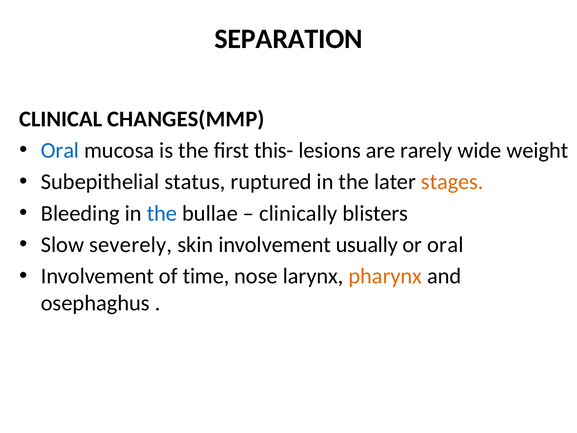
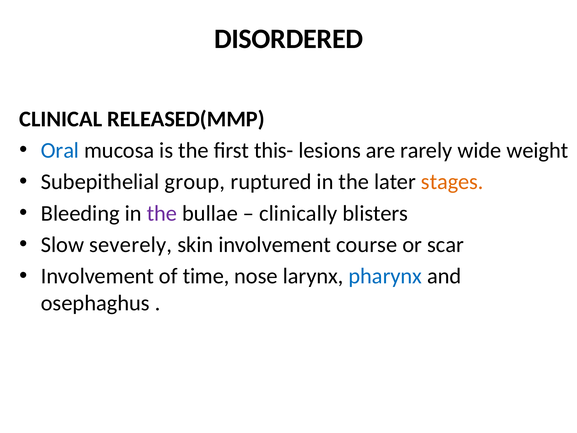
SEPARATION: SEPARATION -> DISORDERED
CHANGES(MMP: CHANGES(MMP -> RELEASED(MMP
status: status -> group
the at (162, 213) colour: blue -> purple
usually: usually -> course
or oral: oral -> scar
pharynx colour: orange -> blue
